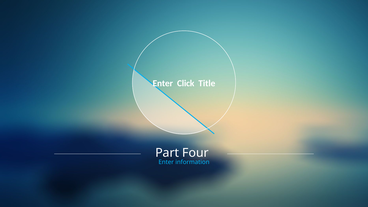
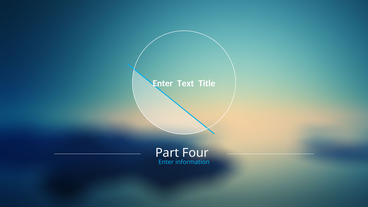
Click: Click -> Text
